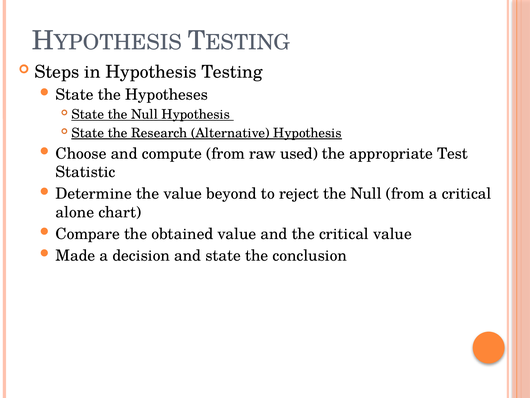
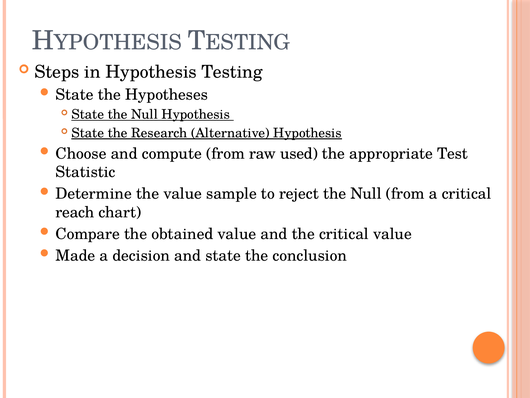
beyond: beyond -> sample
alone: alone -> reach
